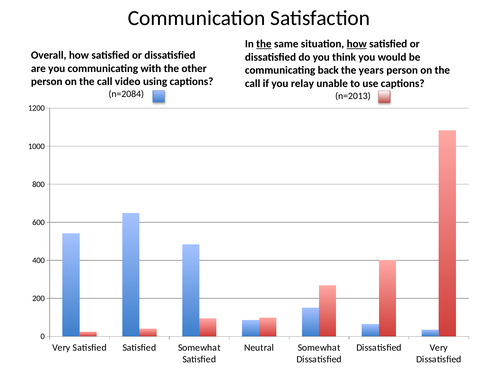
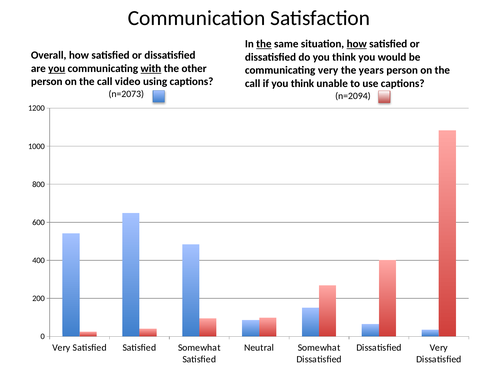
you at (57, 69) underline: none -> present
with underline: none -> present
communicating back: back -> very
if you relay: relay -> think
n=2084: n=2084 -> n=2073
n=2013: n=2013 -> n=2094
